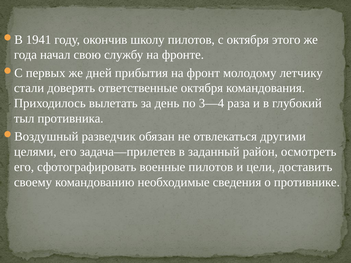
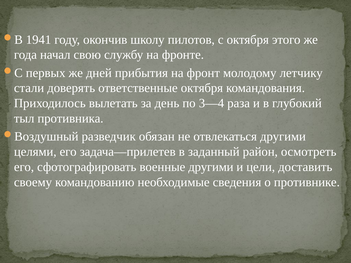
военные пилотов: пилотов -> другими
